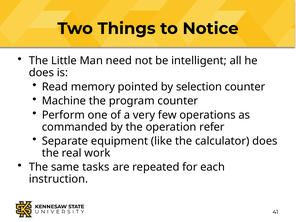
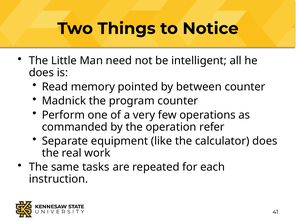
selection: selection -> between
Machine: Machine -> Madnick
